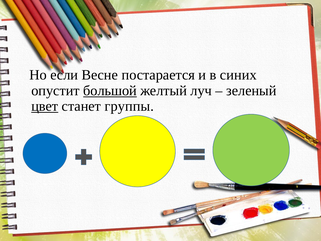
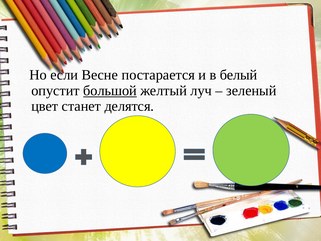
синих: синих -> белый
цвет underline: present -> none
группы: группы -> делятся
